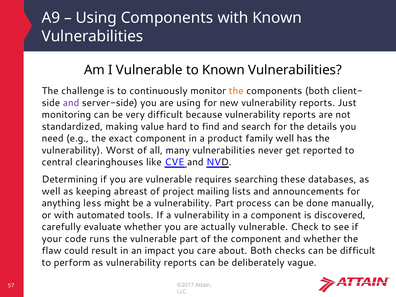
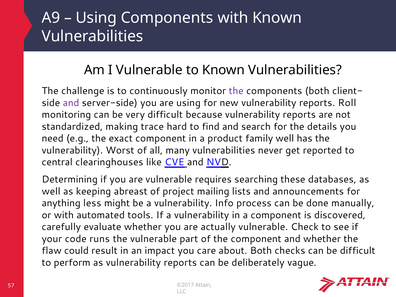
the at (236, 91) colour: orange -> purple
Just: Just -> Roll
value: value -> trace
vulnerability Part: Part -> Info
